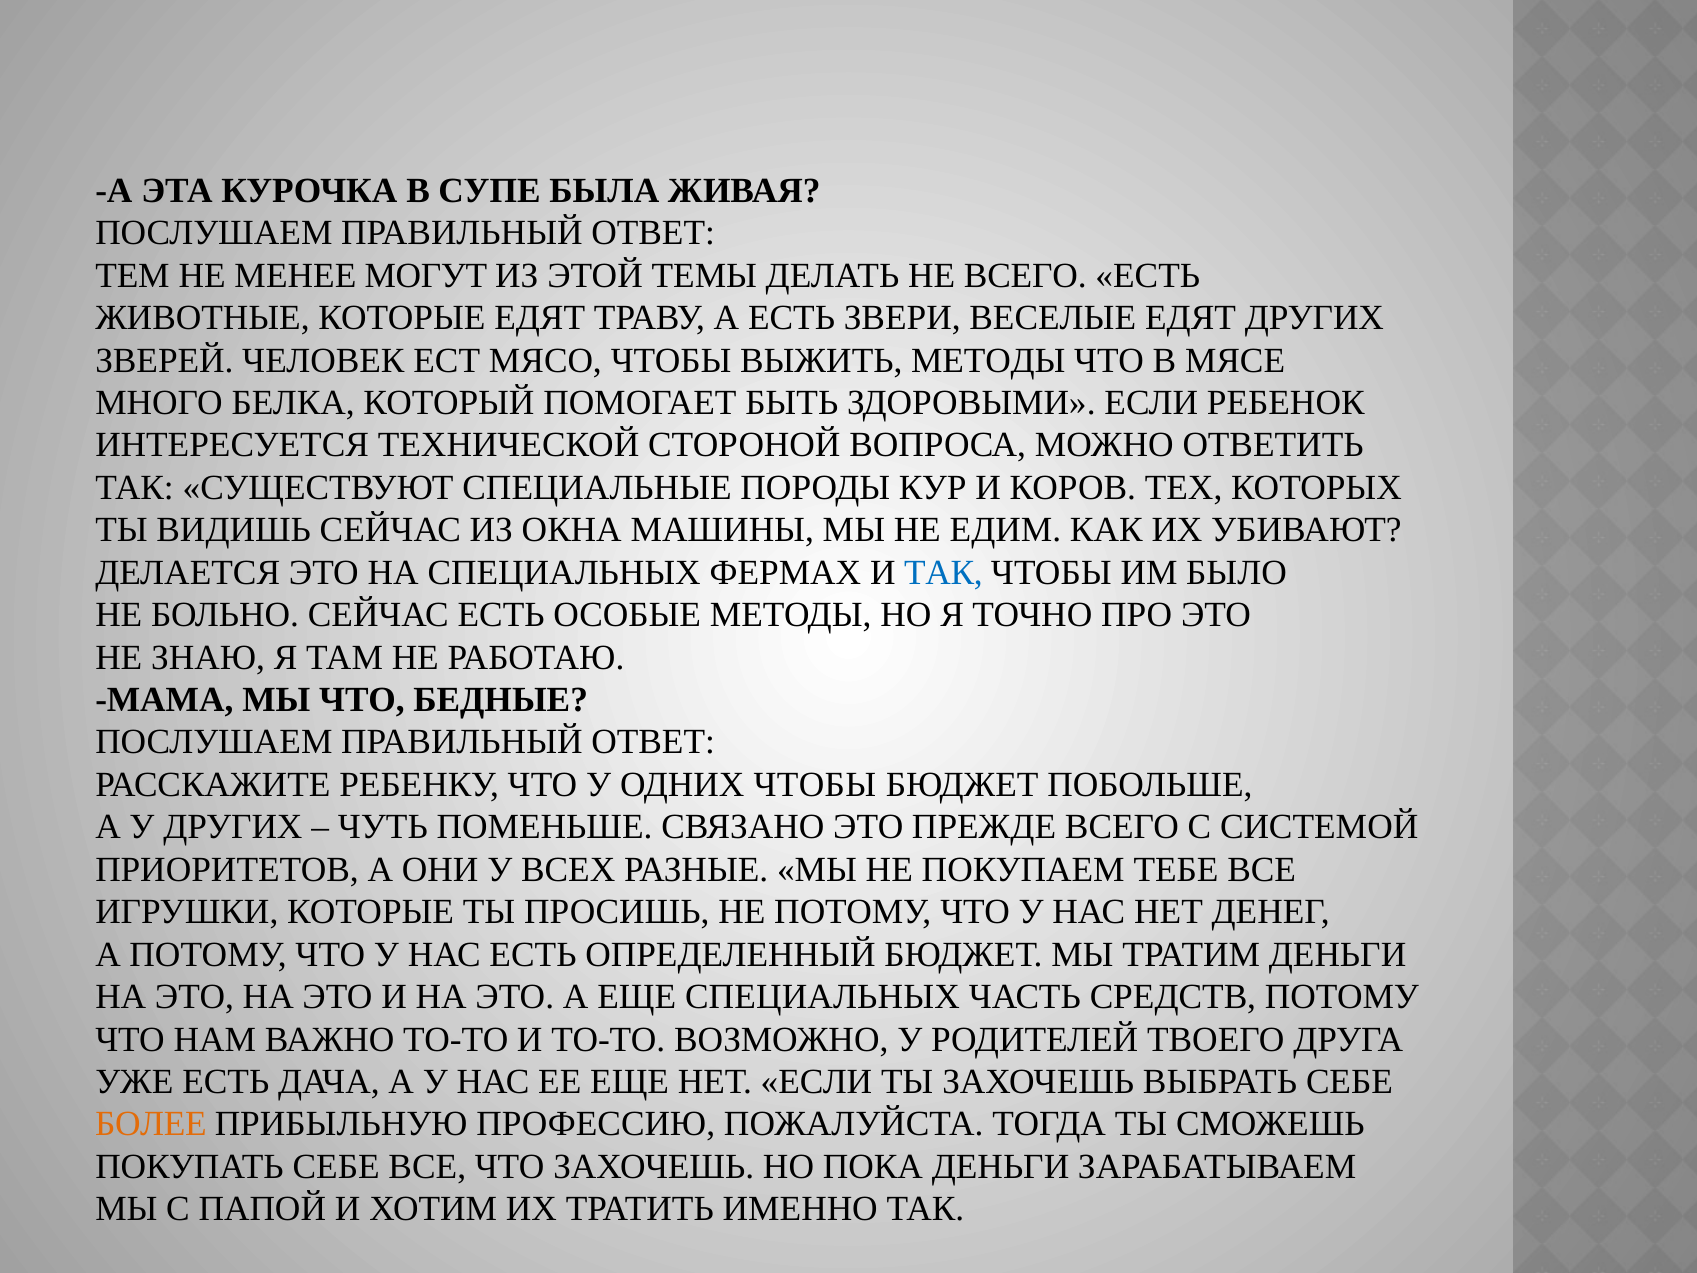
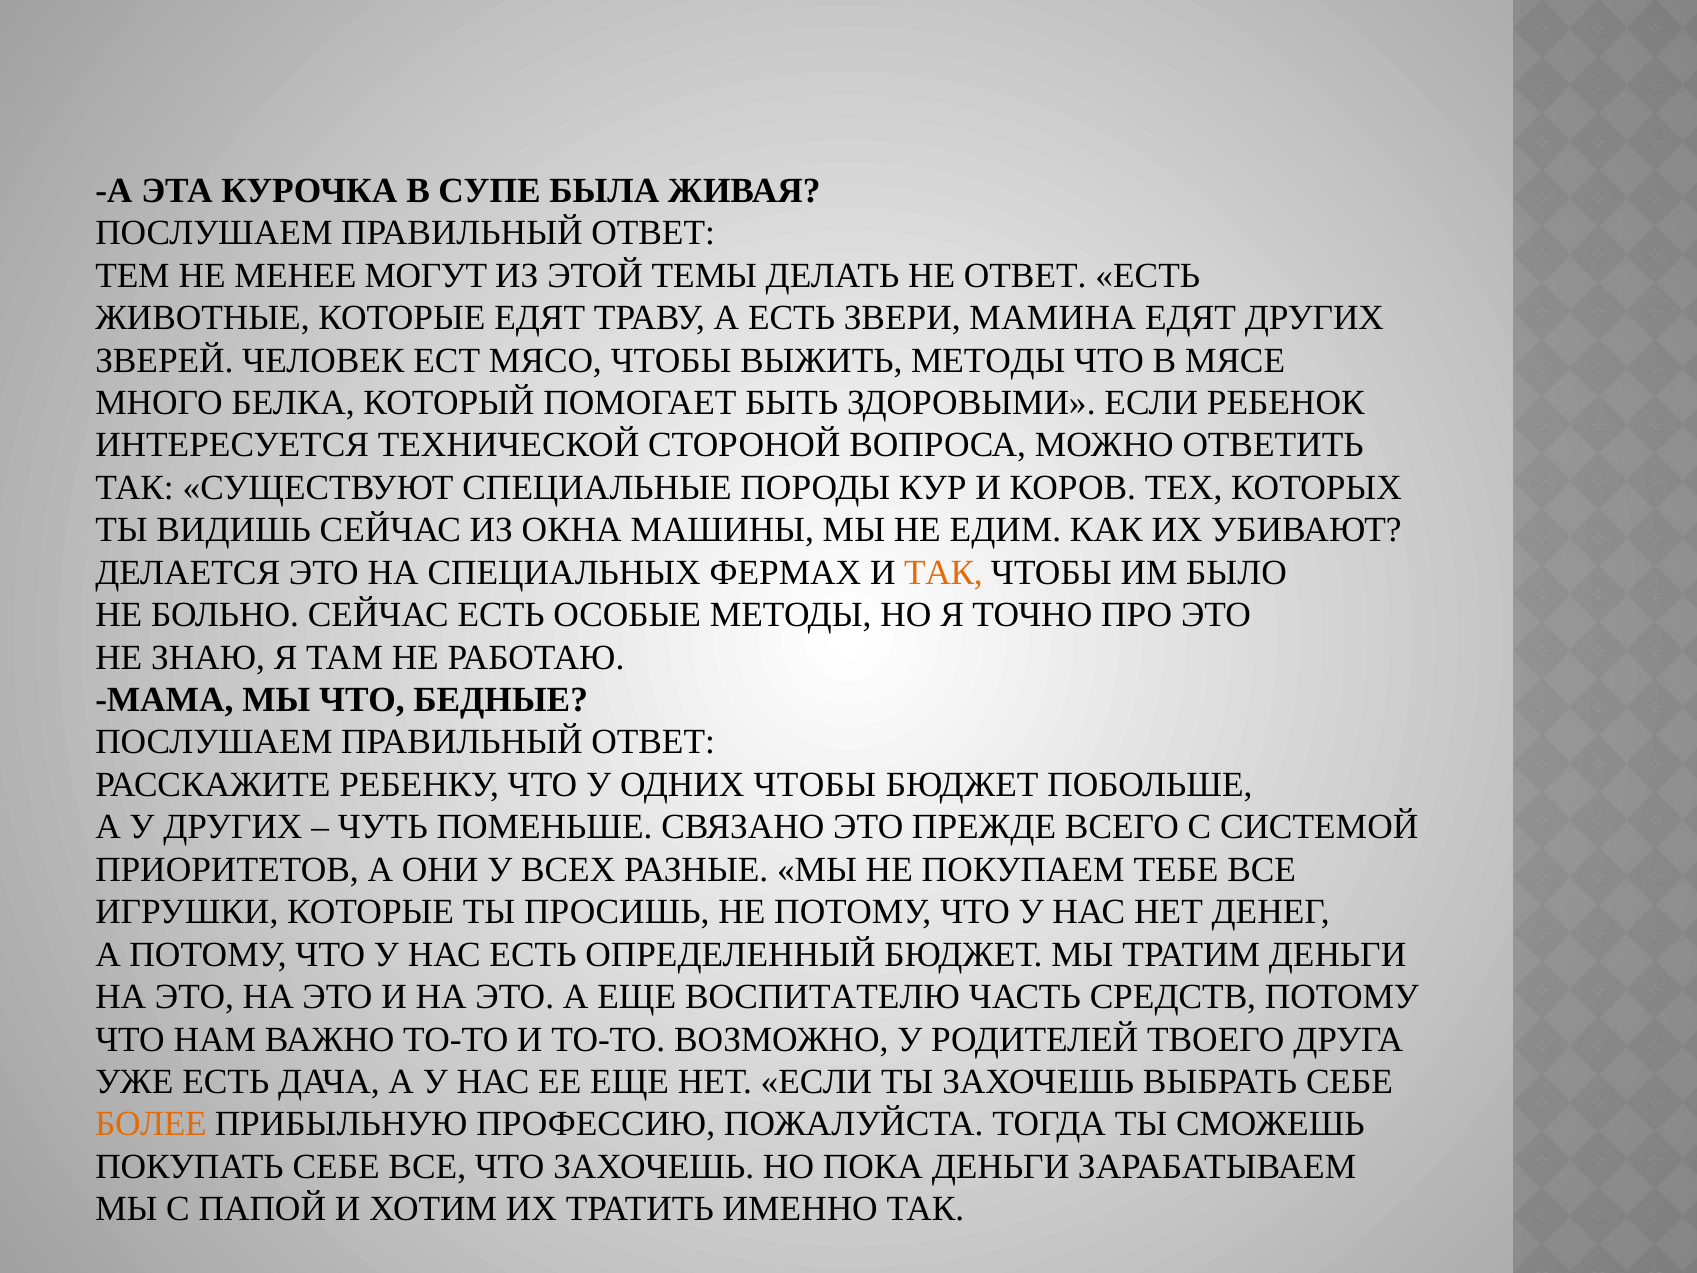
НЕ ВСЕГО: ВСЕГО -> ОТВЕТ
ВЕСЕЛЫЕ: ВЕСЕЛЫЕ -> МАМИНА
ТАК at (943, 572) colour: blue -> orange
ЕЩЕ СПЕЦИАЛЬНЫХ: СПЕЦИАЛЬНЫХ -> ВОСПИТАТЕЛЮ
